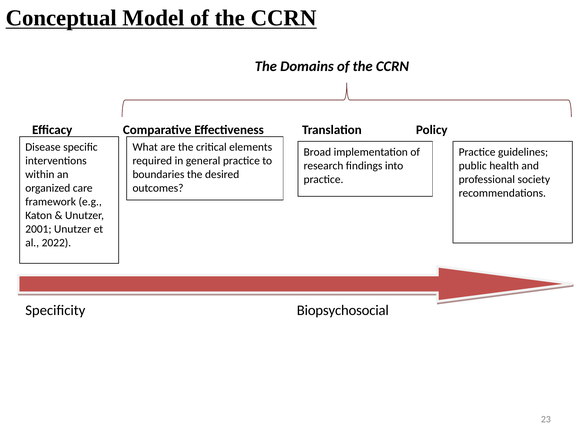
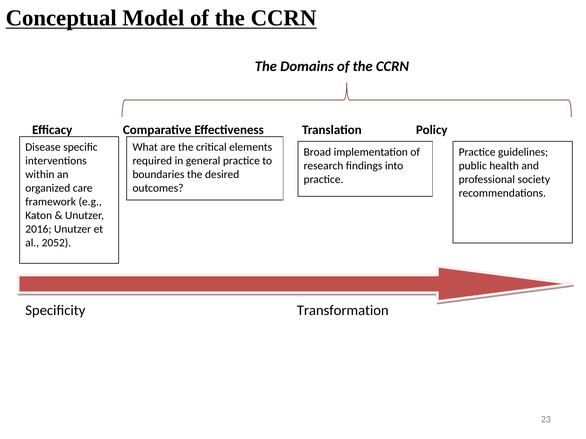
2001: 2001 -> 2016
2022: 2022 -> 2052
Biopsychosocial: Biopsychosocial -> Transformation
